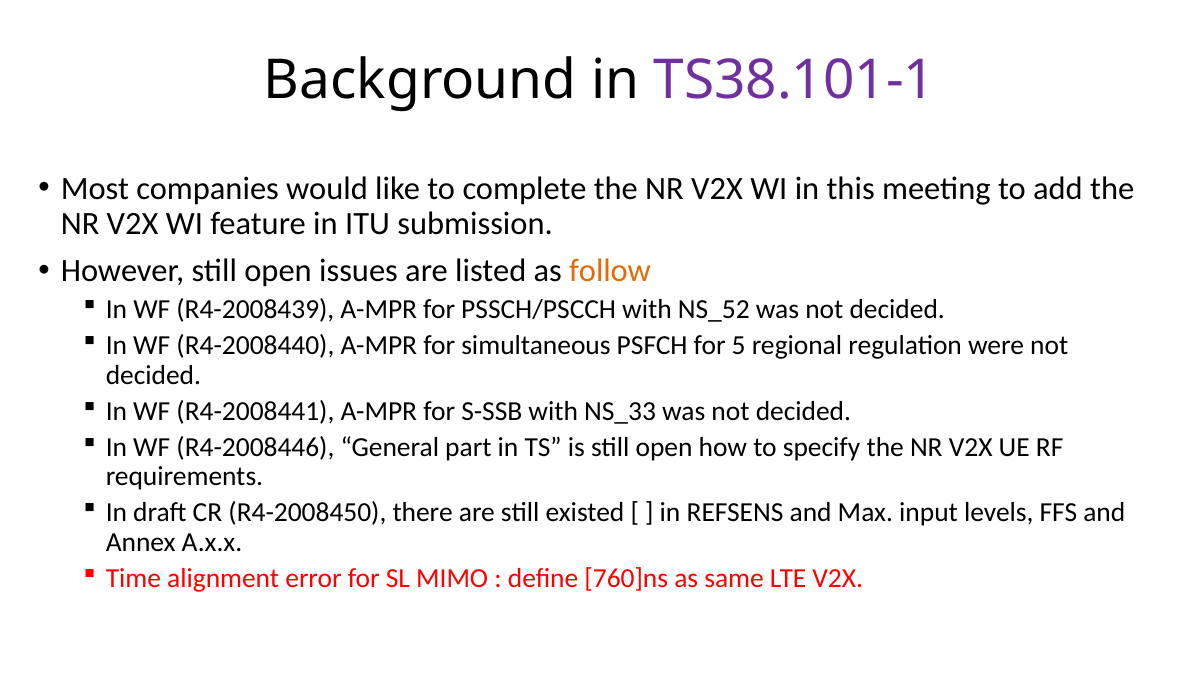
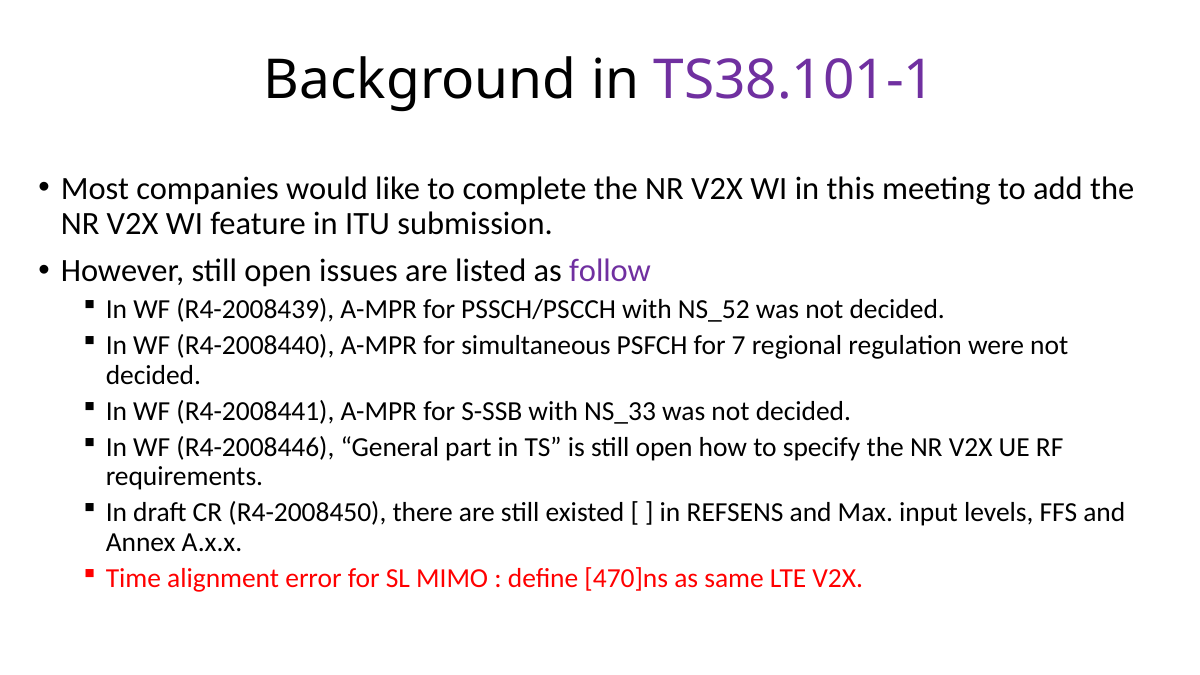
follow colour: orange -> purple
5: 5 -> 7
760]ns: 760]ns -> 470]ns
